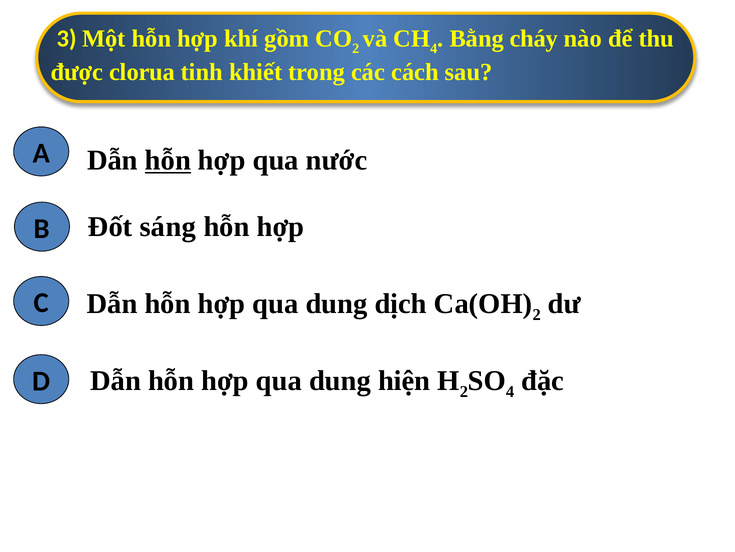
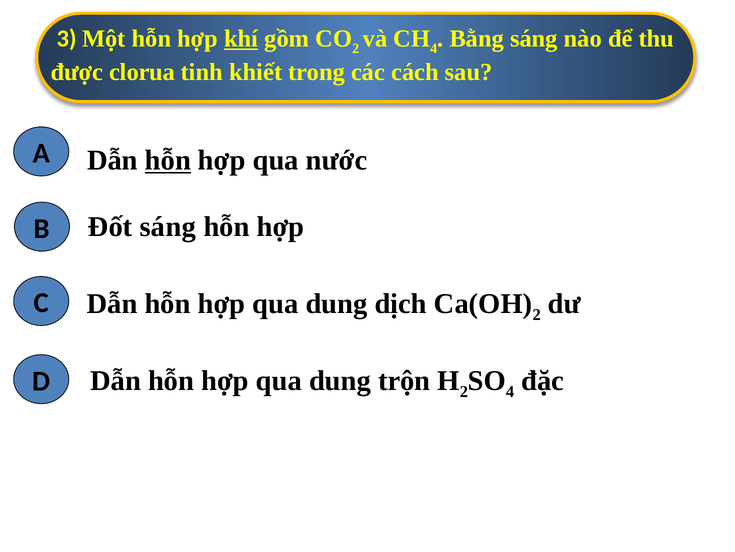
khí underline: none -> present
Bằng cháy: cháy -> sáng
hiện: hiện -> trộn
